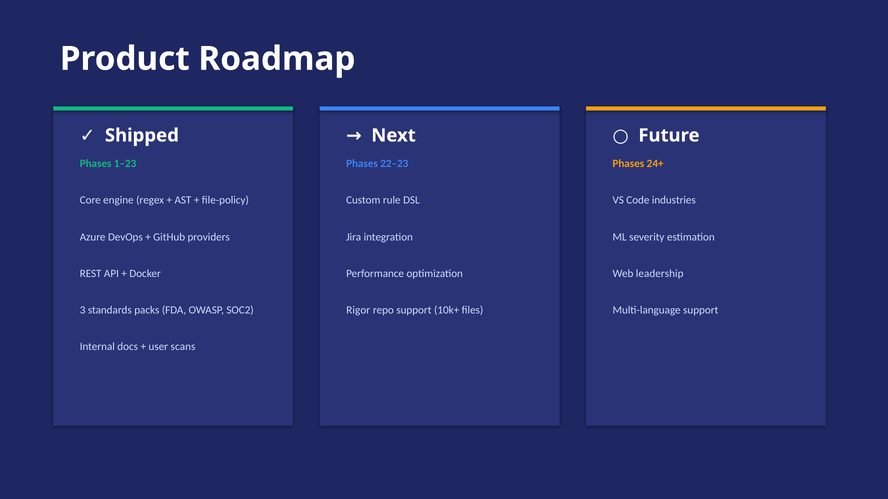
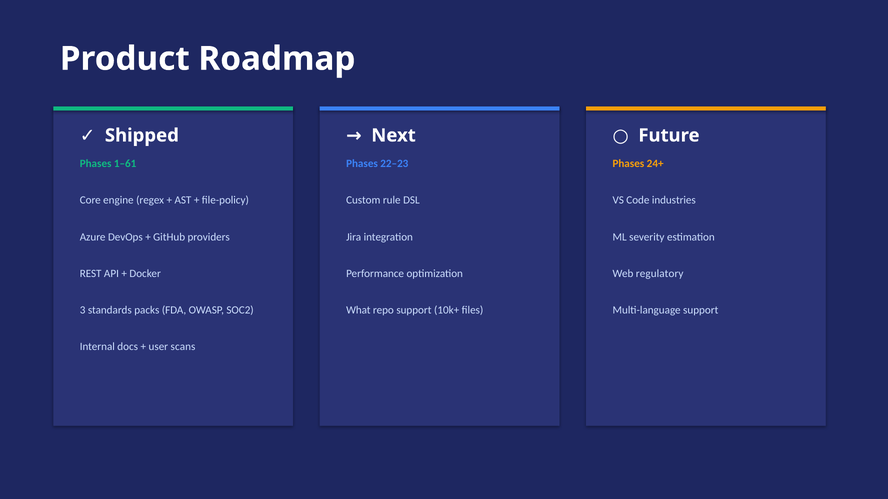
1–23: 1–23 -> 1–61
leadership: leadership -> regulatory
Rigor: Rigor -> What
